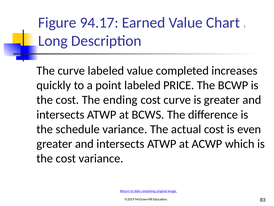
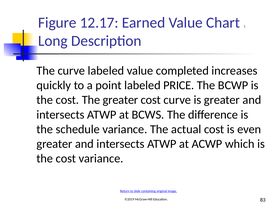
94.17: 94.17 -> 12.17
The ending: ending -> greater
